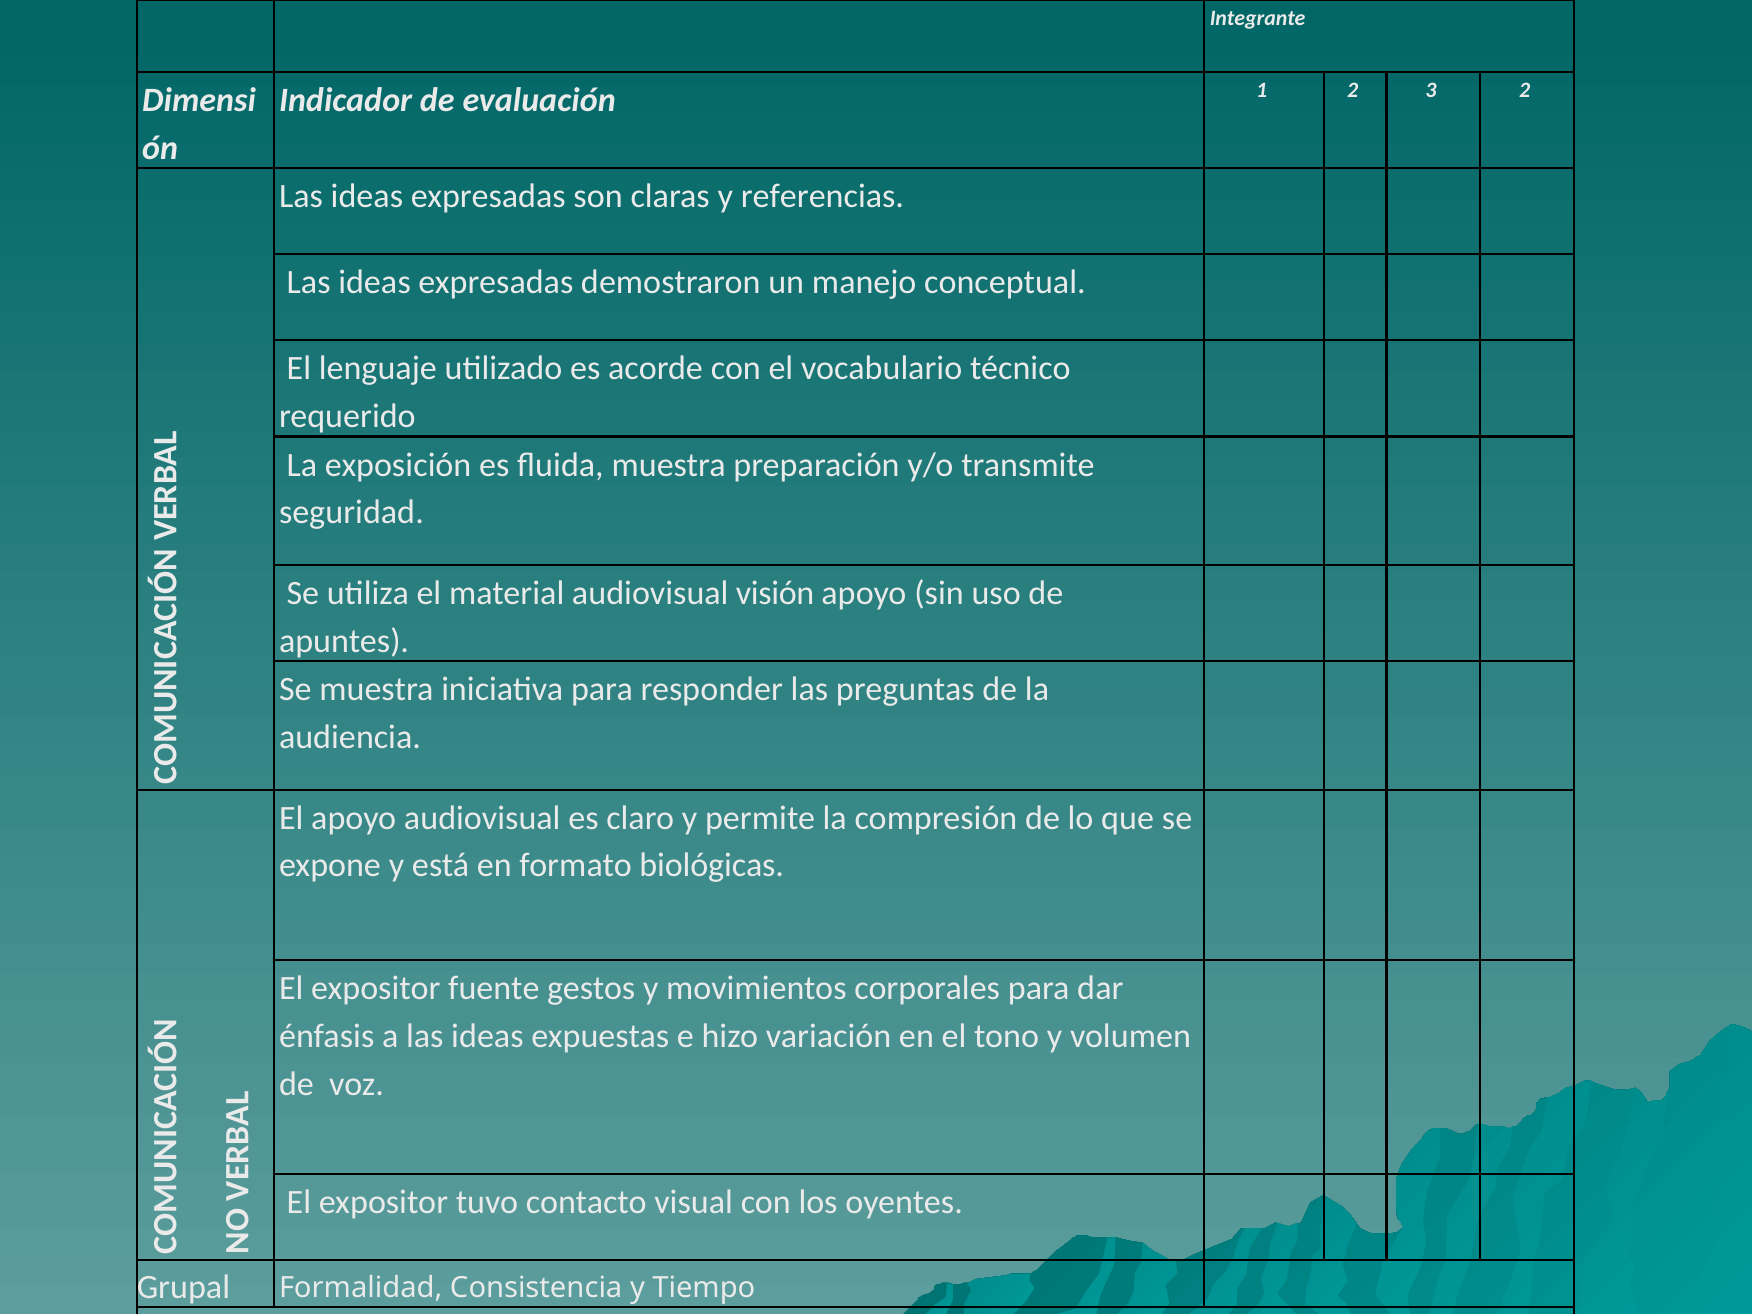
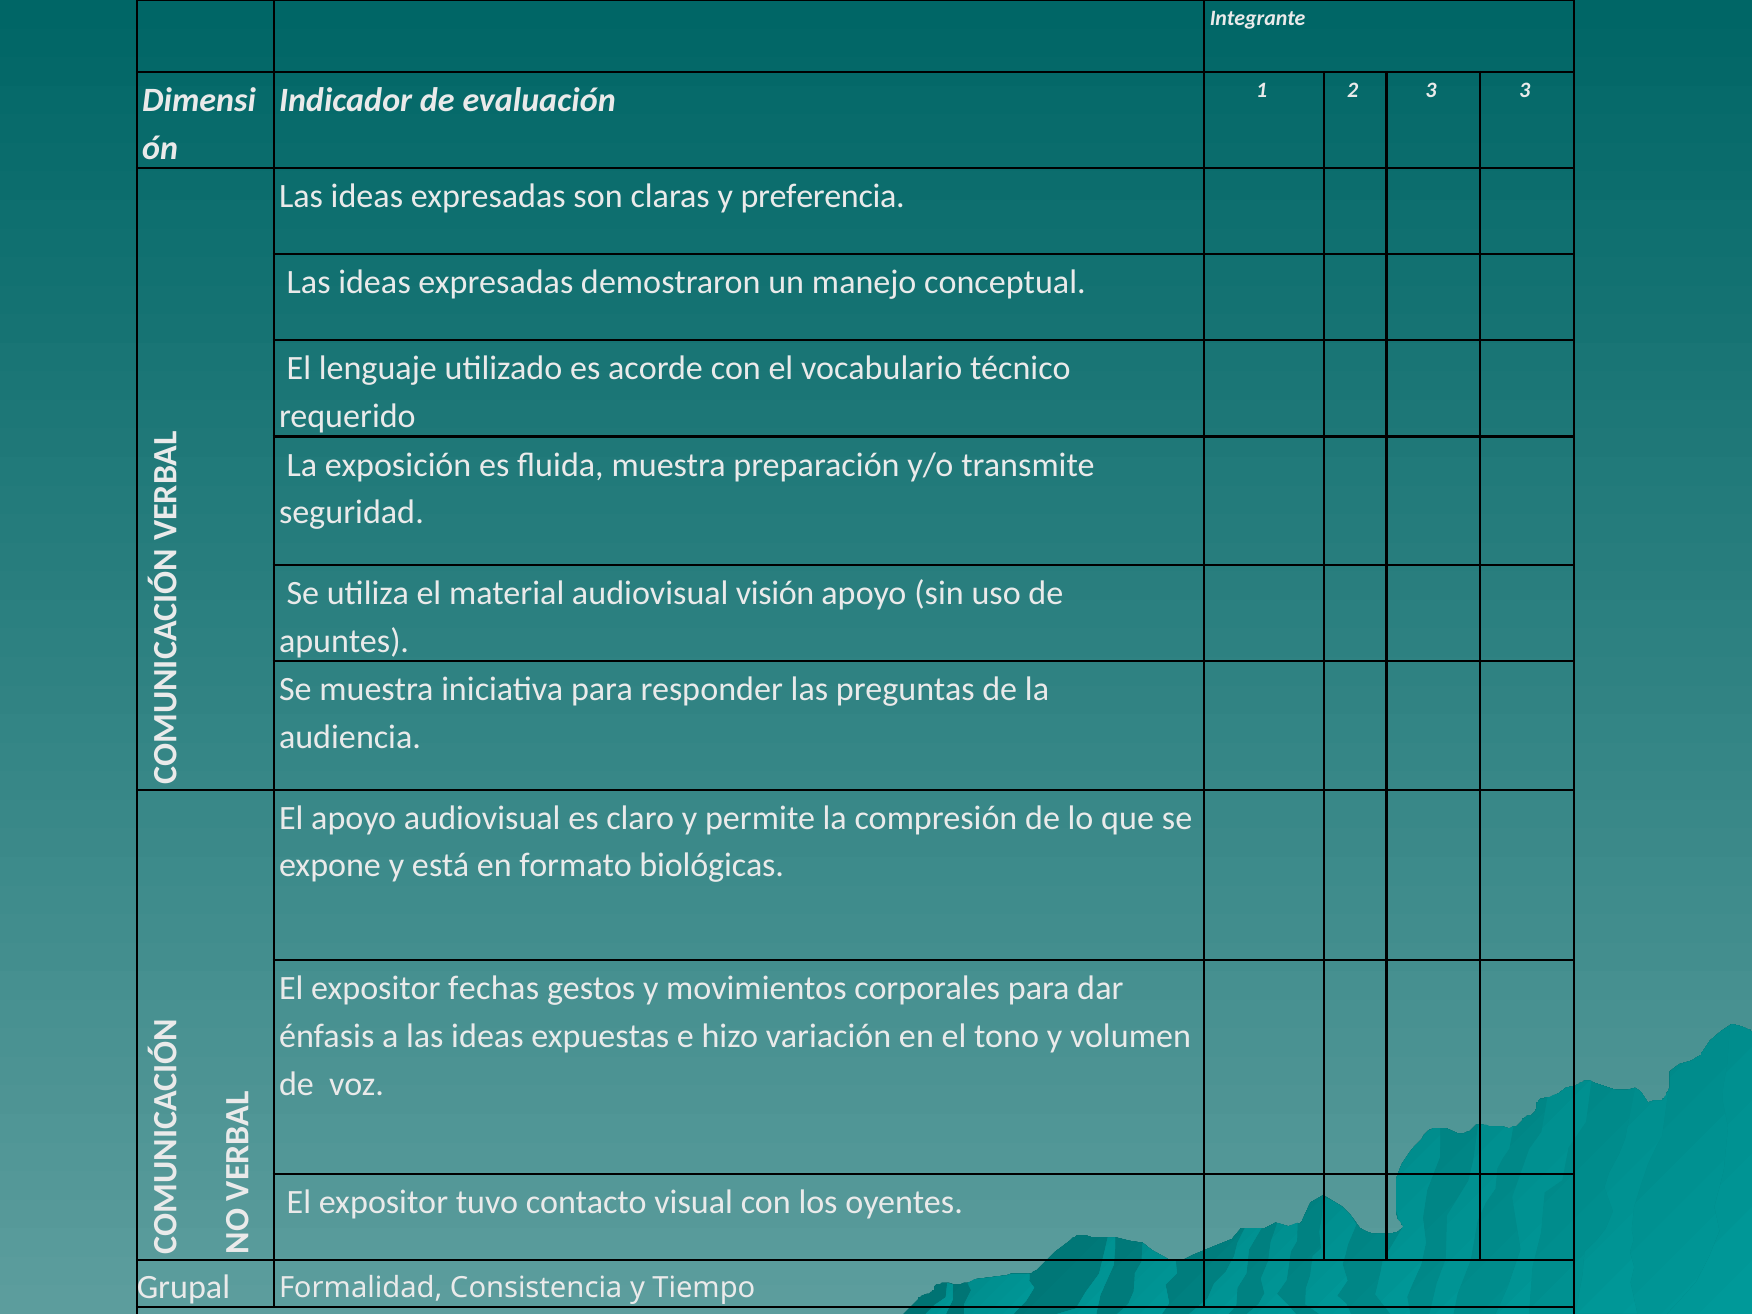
3 2: 2 -> 3
referencias: referencias -> preferencia
fuente: fuente -> fechas
